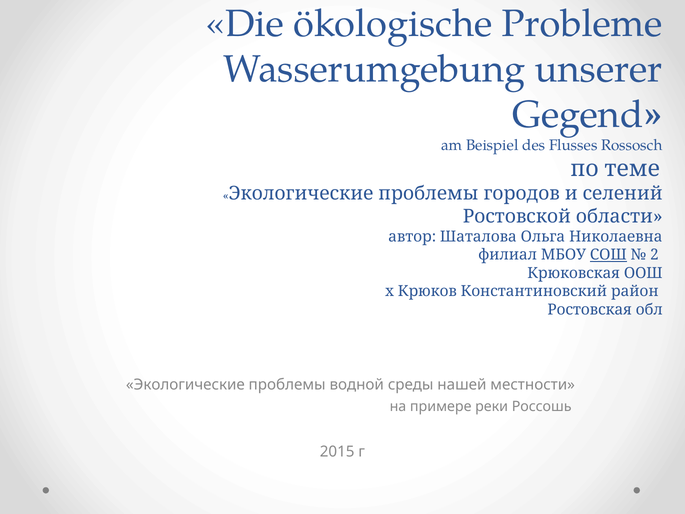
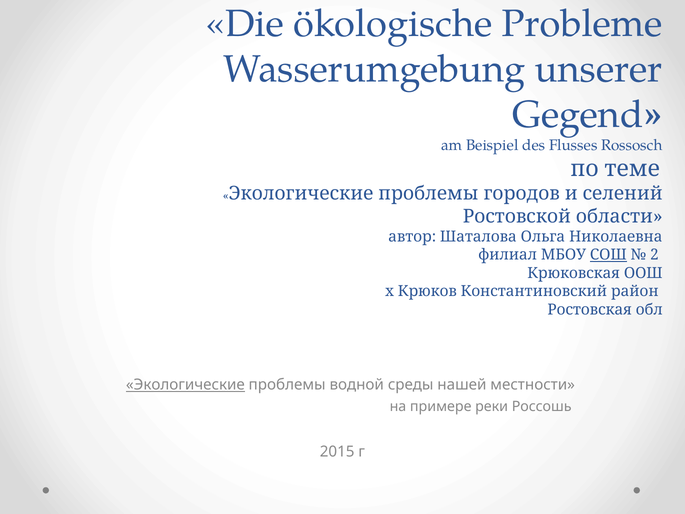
Экологические at (185, 385) underline: none -> present
